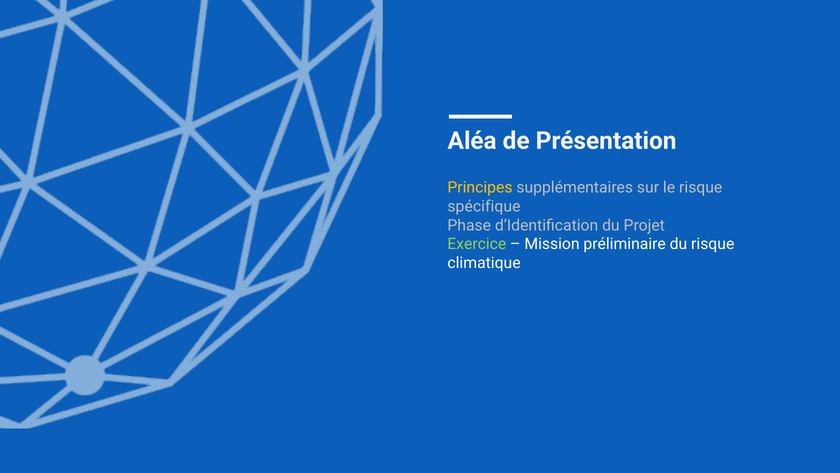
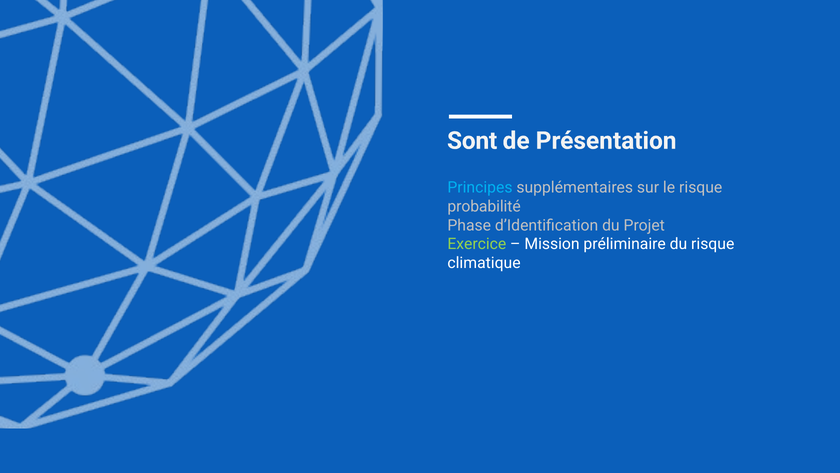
Aléa: Aléa -> Sont
Principes colour: yellow -> light blue
spécifique: spécifique -> probabilité
